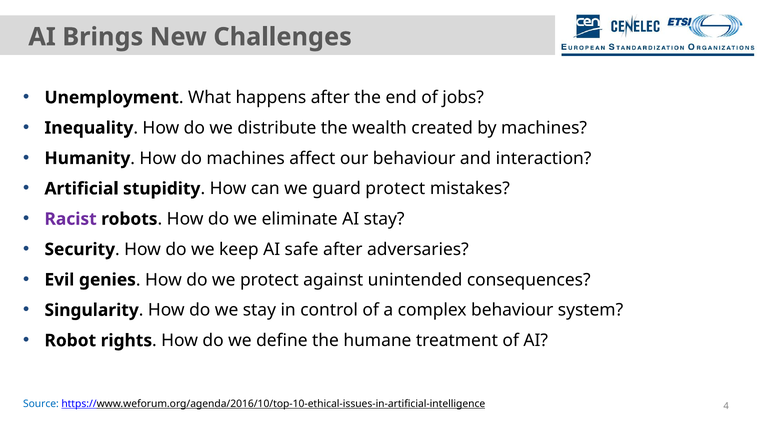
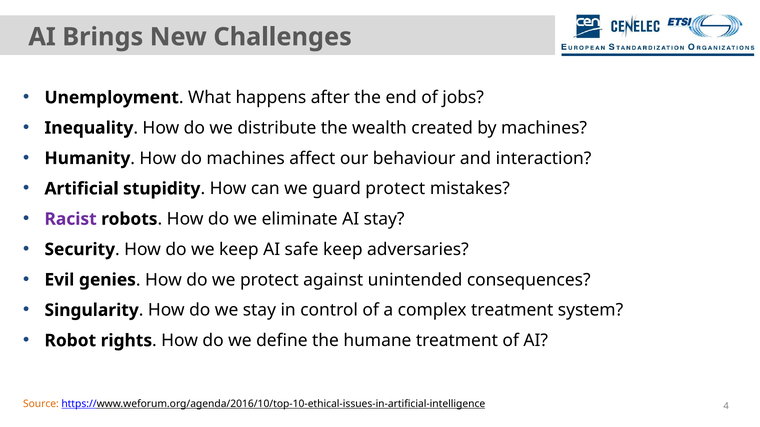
safe after: after -> keep
complex behaviour: behaviour -> treatment
Source colour: blue -> orange
